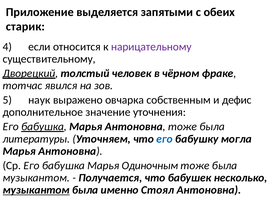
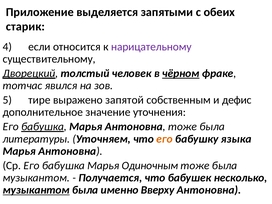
чёрном underline: none -> present
наук: наук -> тире
овчарка: овчарка -> запятой
его at (164, 139) colour: blue -> orange
могла: могла -> языка
Стоял: Стоял -> Вверху
